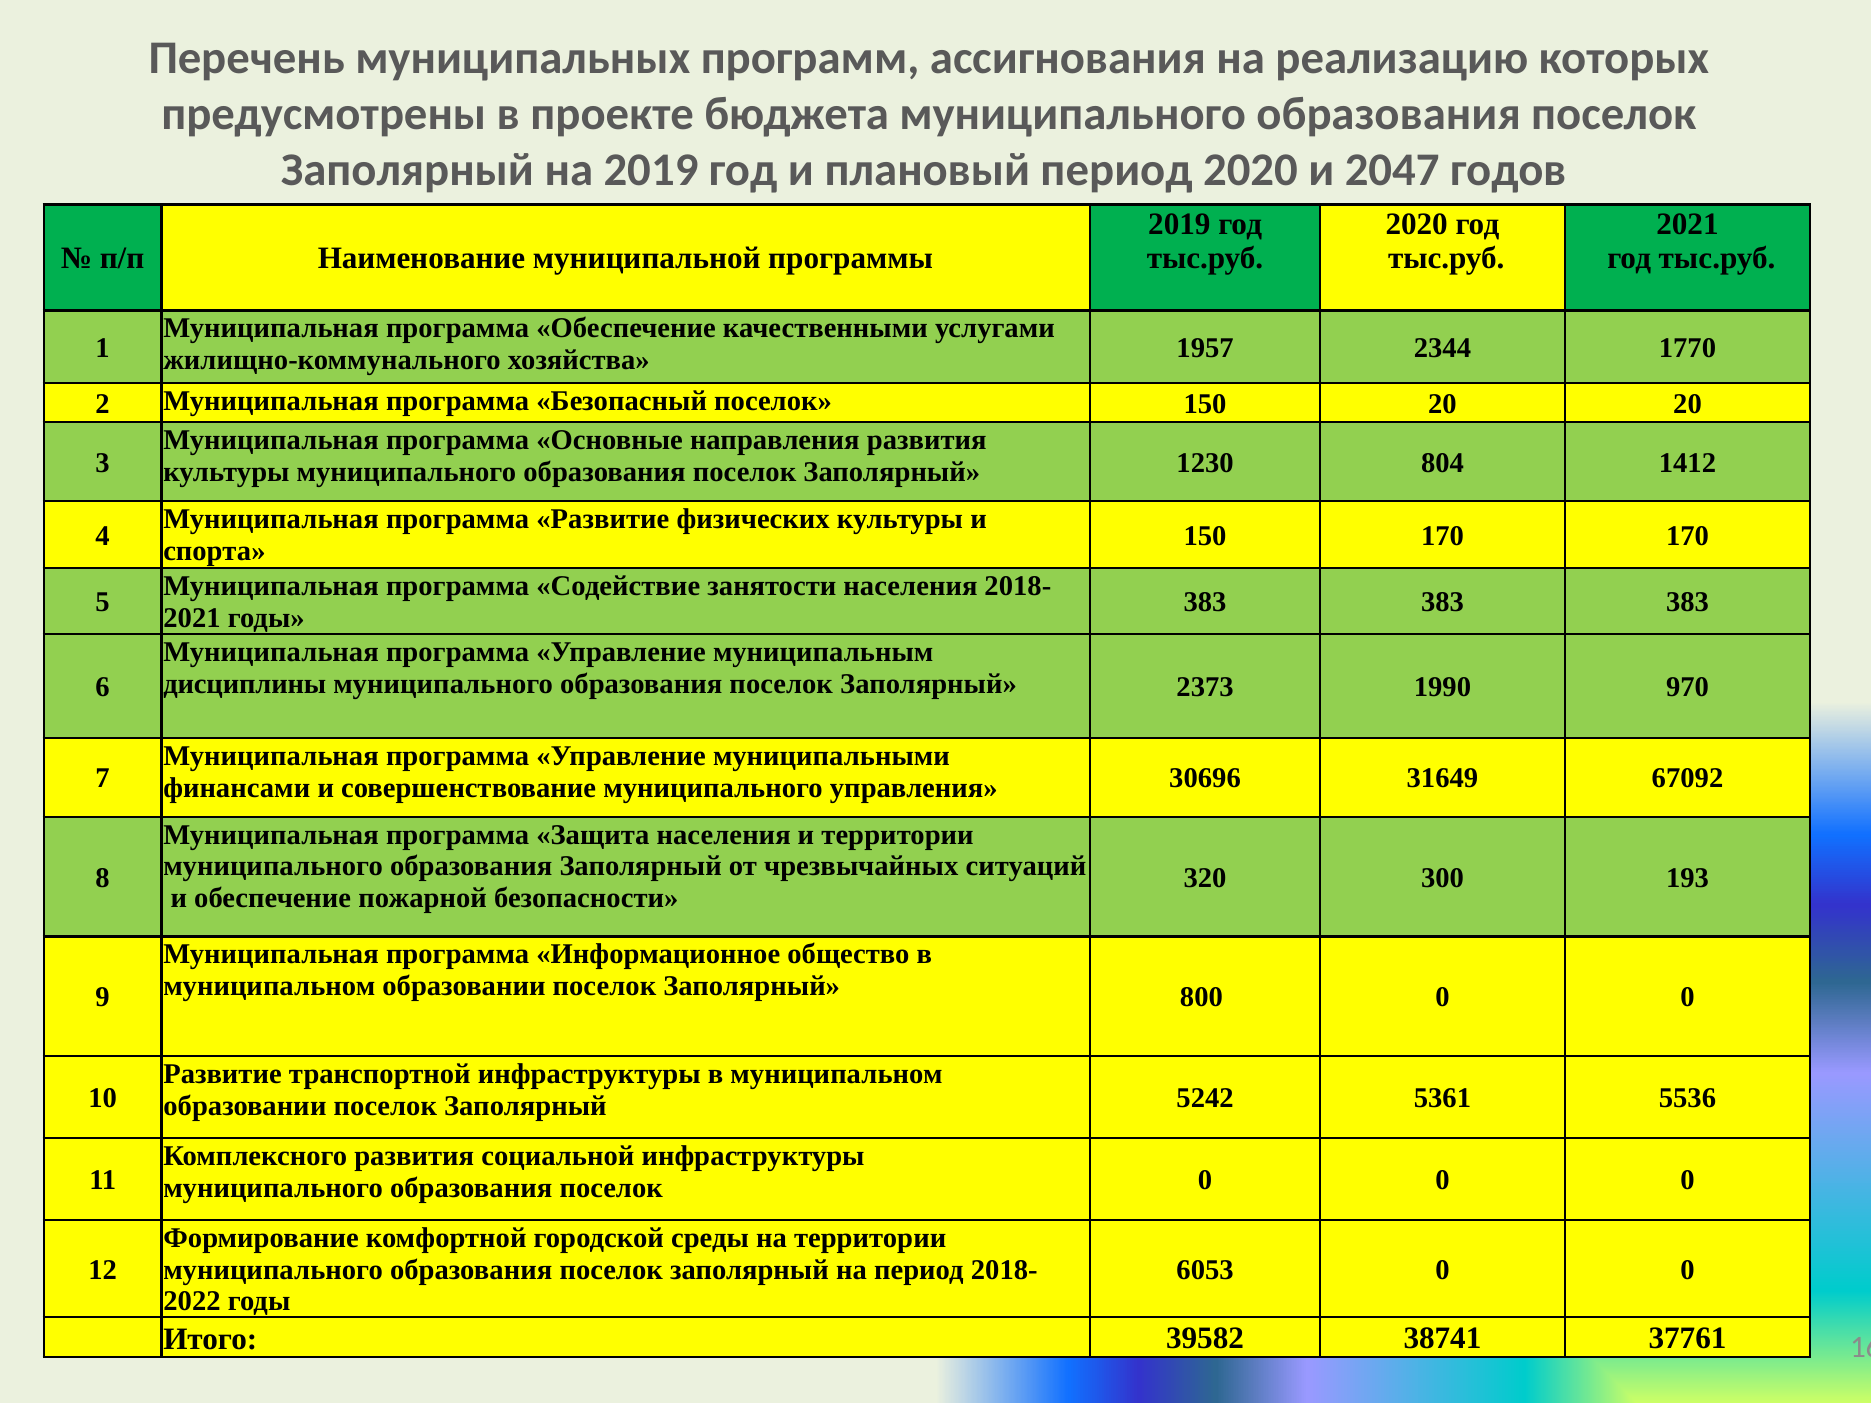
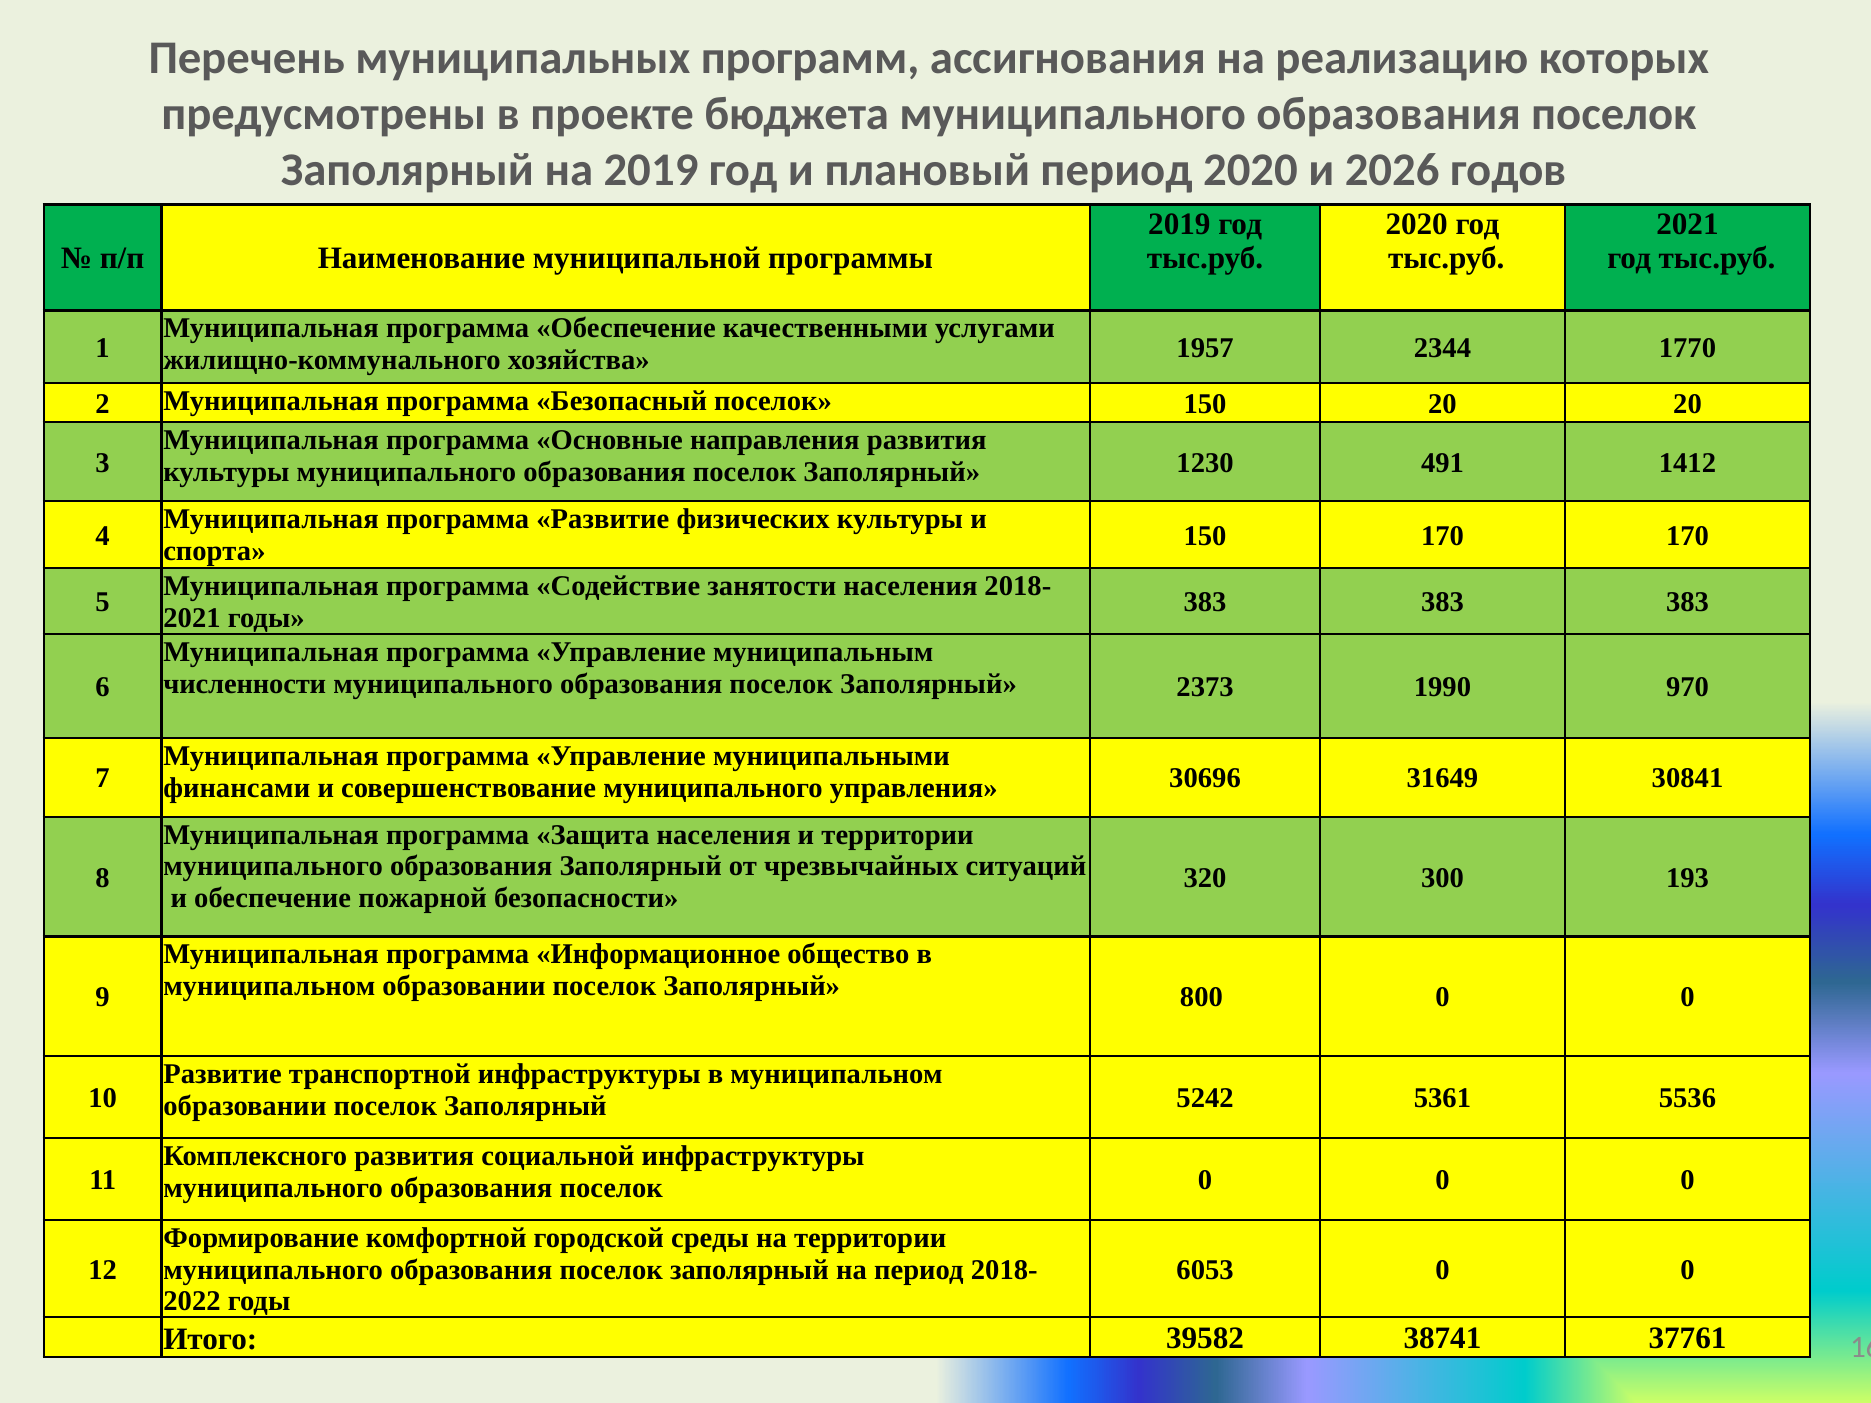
2047: 2047 -> 2026
804: 804 -> 491
дисциплины: дисциплины -> численности
67092: 67092 -> 30841
